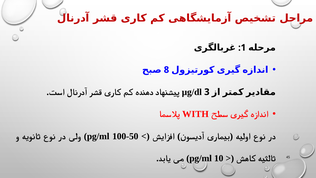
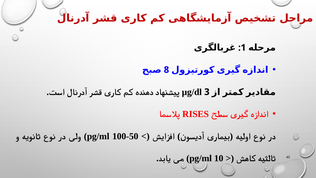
WITH: WITH -> RISES
